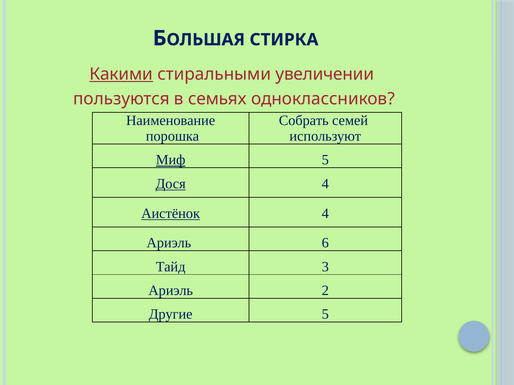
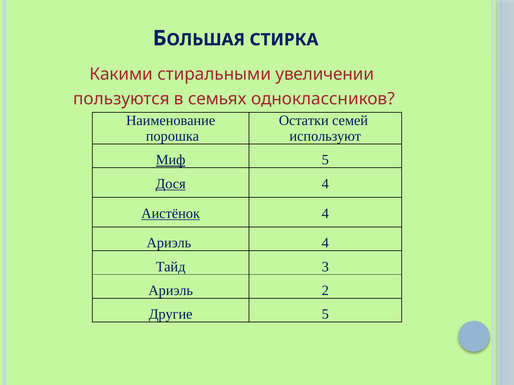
Какими underline: present -> none
Собрать: Собрать -> Остатки
Ариэль 6: 6 -> 4
